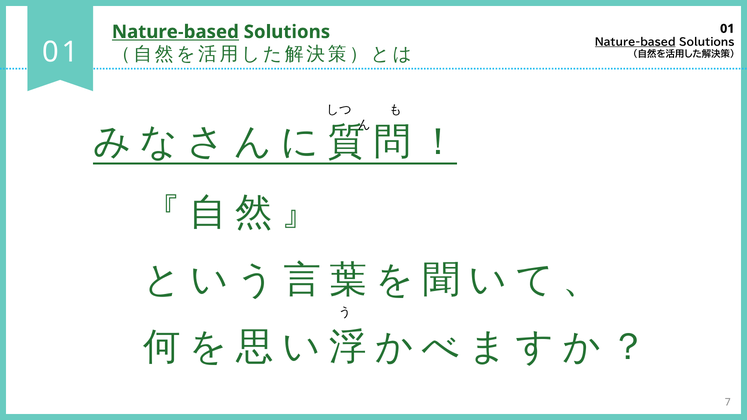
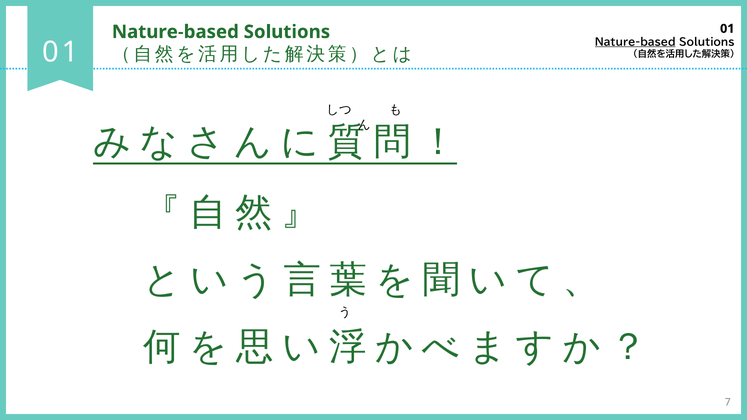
Nature-based at (175, 32) underline: present -> none
